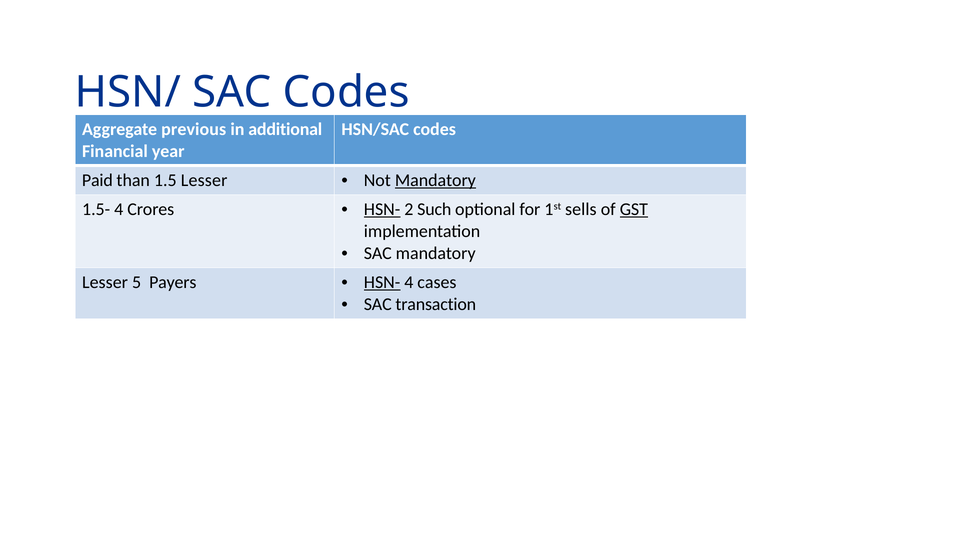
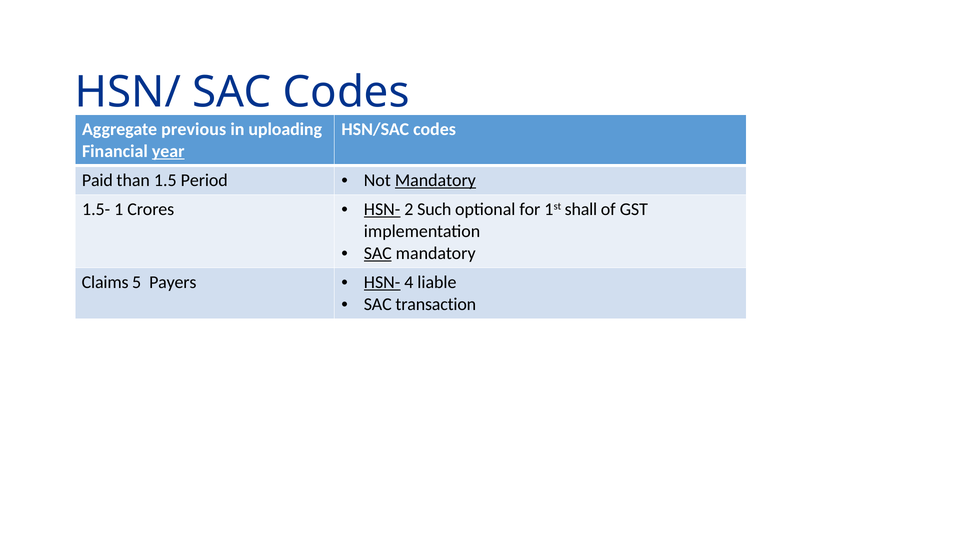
additional: additional -> uploading
year underline: none -> present
1.5 Lesser: Lesser -> Period
1.5- 4: 4 -> 1
sells: sells -> shall
GST underline: present -> none
SAC at (378, 253) underline: none -> present
Lesser at (105, 282): Lesser -> Claims
cases: cases -> liable
